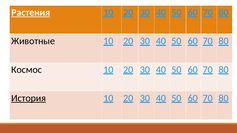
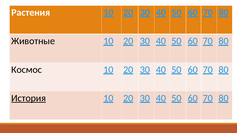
Растения underline: present -> none
